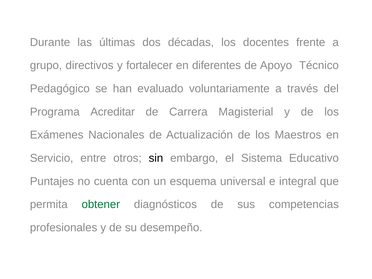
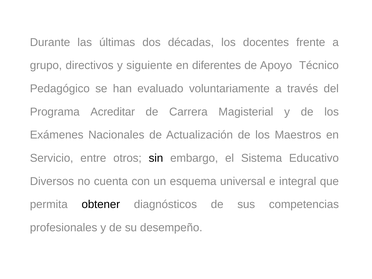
fortalecer: fortalecer -> siguiente
Puntajes: Puntajes -> Diversos
obtener colour: green -> black
